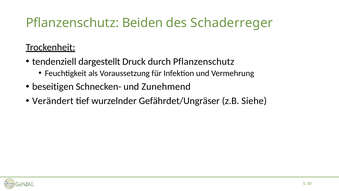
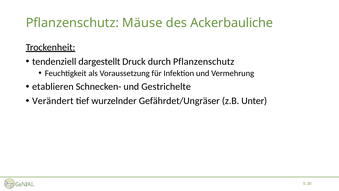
Beiden: Beiden -> Mäuse
Schaderreger: Schaderreger -> Ackerbauliche
beseitigen: beseitigen -> etablieren
Zunehmend: Zunehmend -> Gestrichelte
Siehe: Siehe -> Unter
